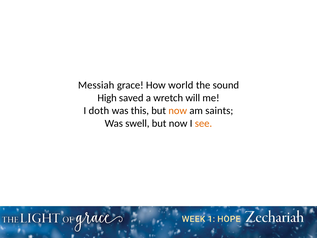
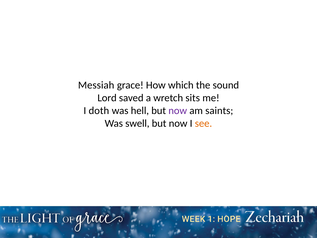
world: world -> which
High: High -> Lord
will: will -> sits
this: this -> hell
now at (178, 111) colour: orange -> purple
